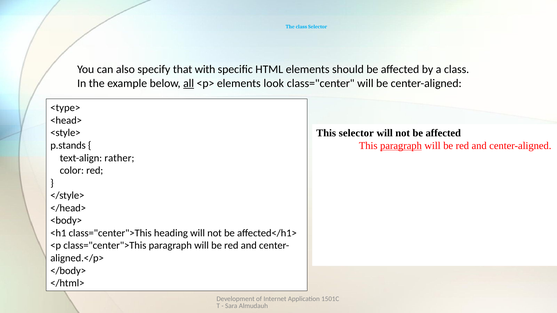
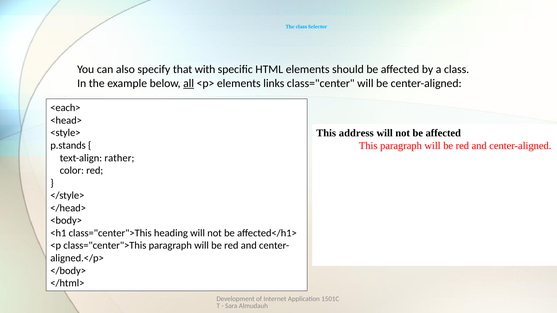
look: look -> links
<type>: <type> -> <each>
This selector: selector -> address
paragraph at (401, 146) underline: present -> none
